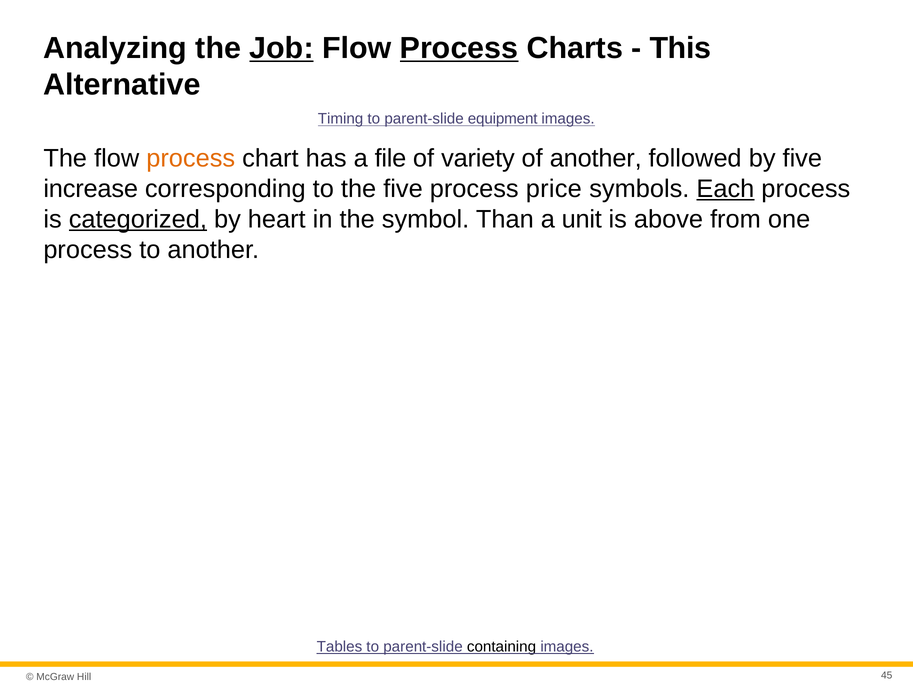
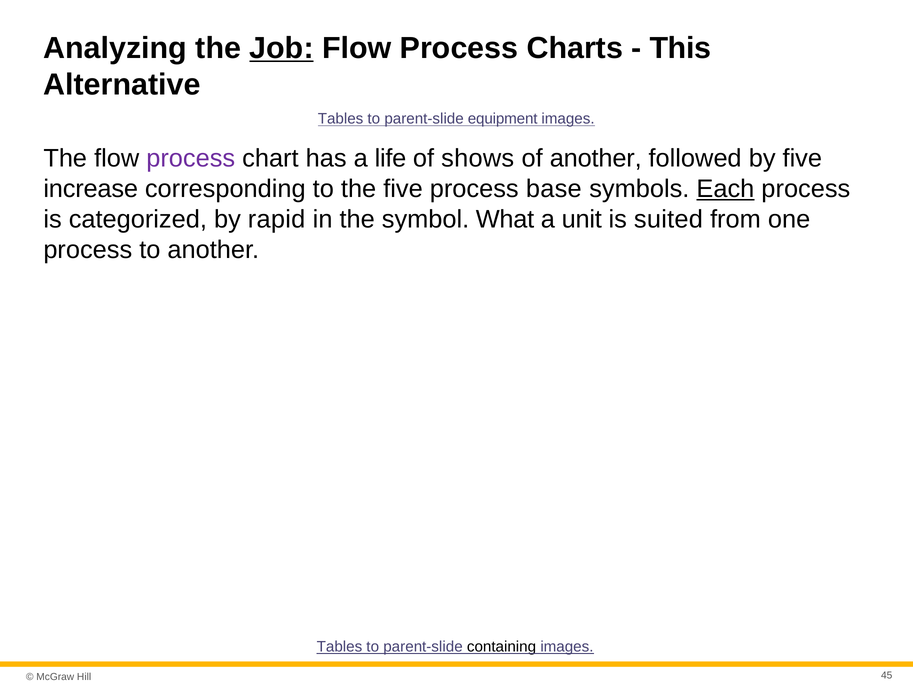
Process at (459, 48) underline: present -> none
Timing at (341, 119): Timing -> Tables
process at (191, 159) colour: orange -> purple
file: file -> life
variety: variety -> shows
price: price -> base
categorized underline: present -> none
heart: heart -> rapid
Than: Than -> What
above: above -> suited
